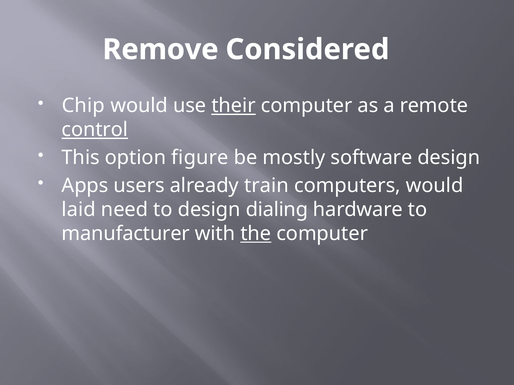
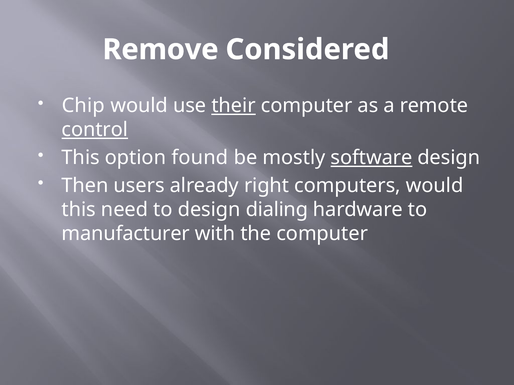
figure: figure -> found
software underline: none -> present
Apps: Apps -> Then
train: train -> right
laid at (79, 210): laid -> this
the underline: present -> none
